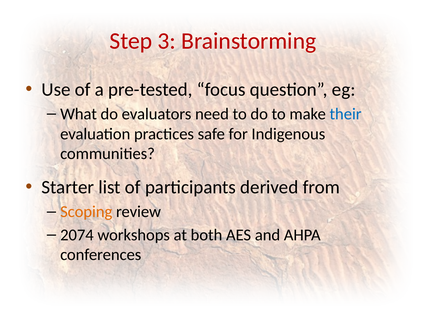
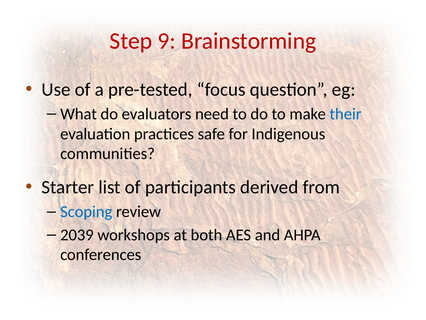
3: 3 -> 9
Scoping colour: orange -> blue
2074: 2074 -> 2039
